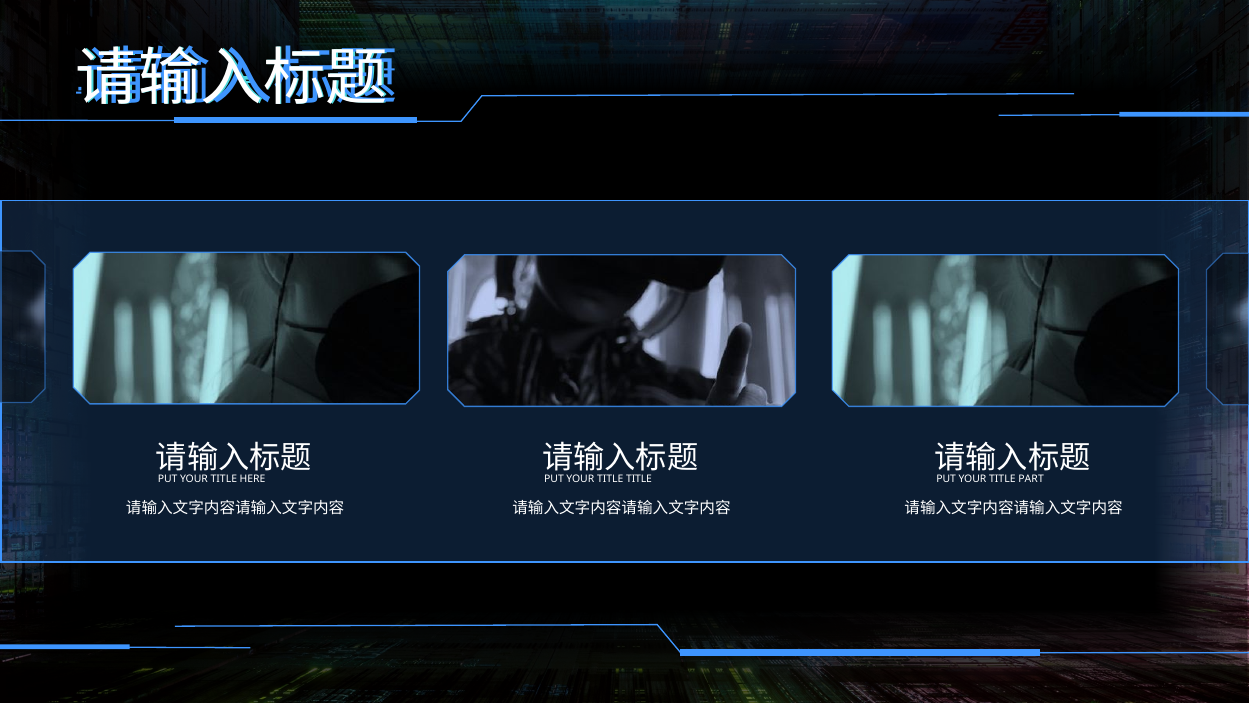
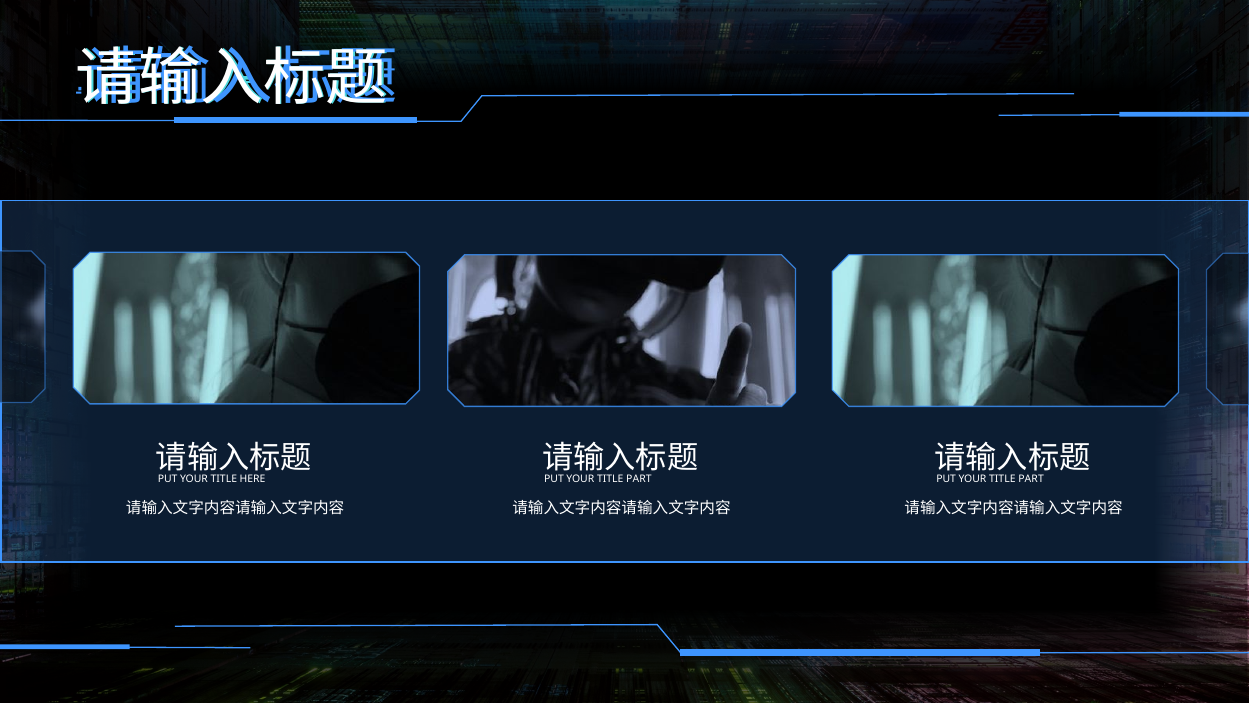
TITLE at (639, 479): TITLE -> PART
